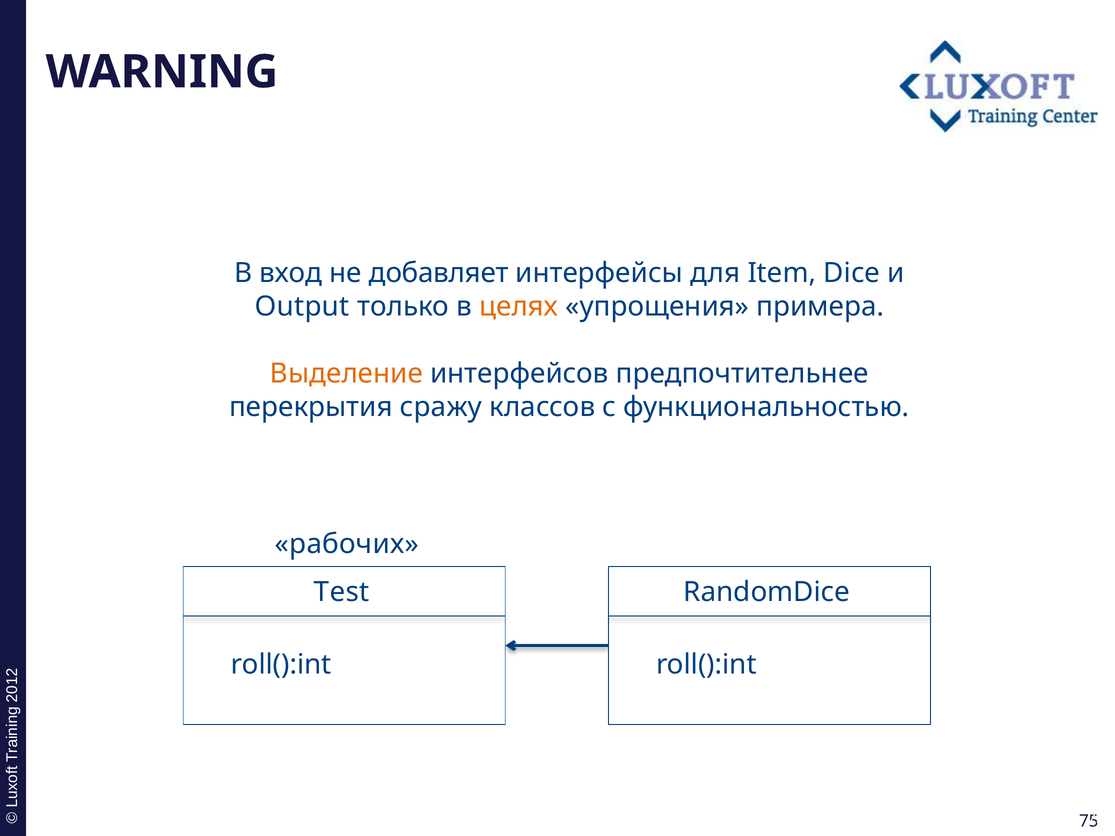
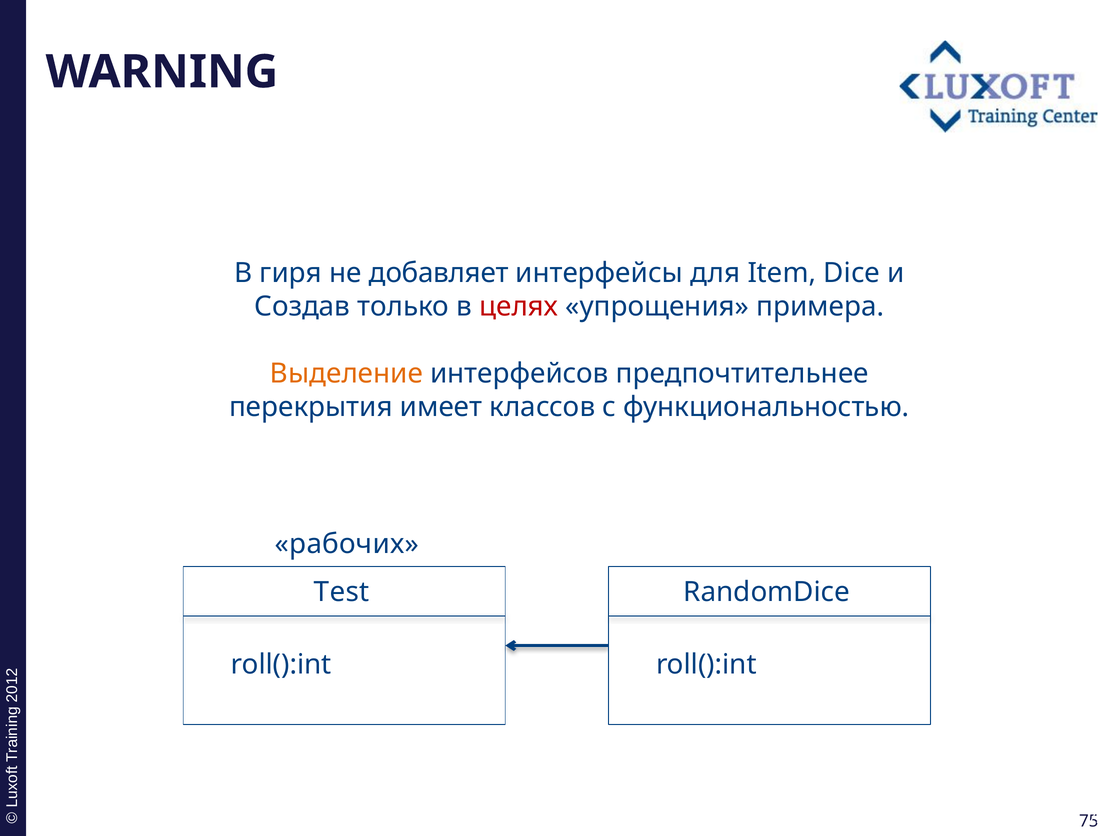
вход: вход -> гиря
Output: Output -> Создав
целях colour: orange -> red
сражу: сражу -> имеет
